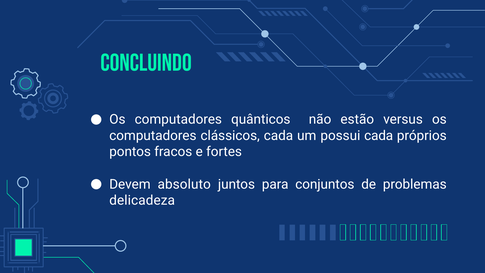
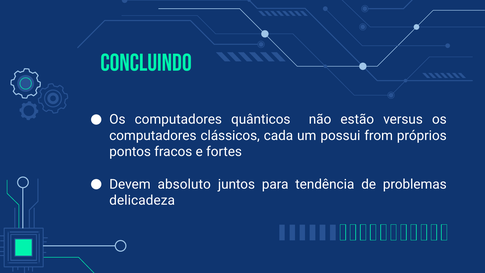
possui cada: cada -> from
conjuntos: conjuntos -> tendência
